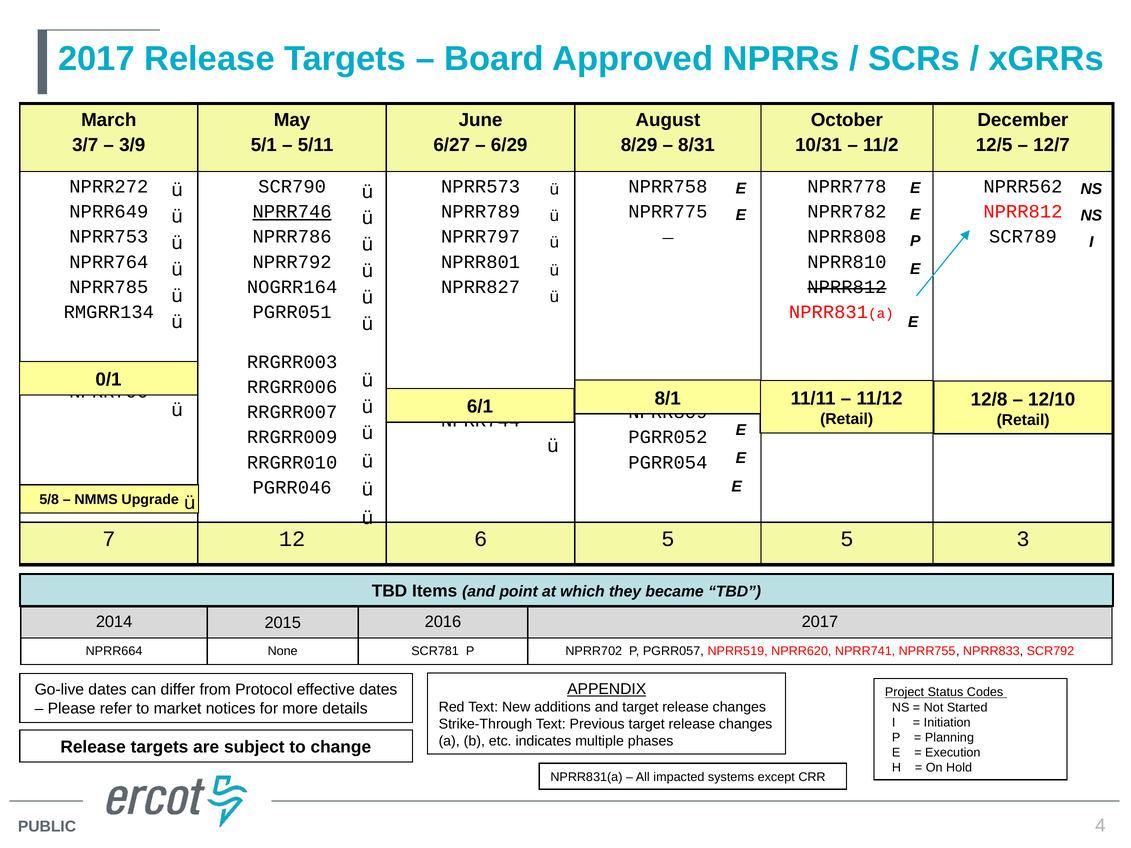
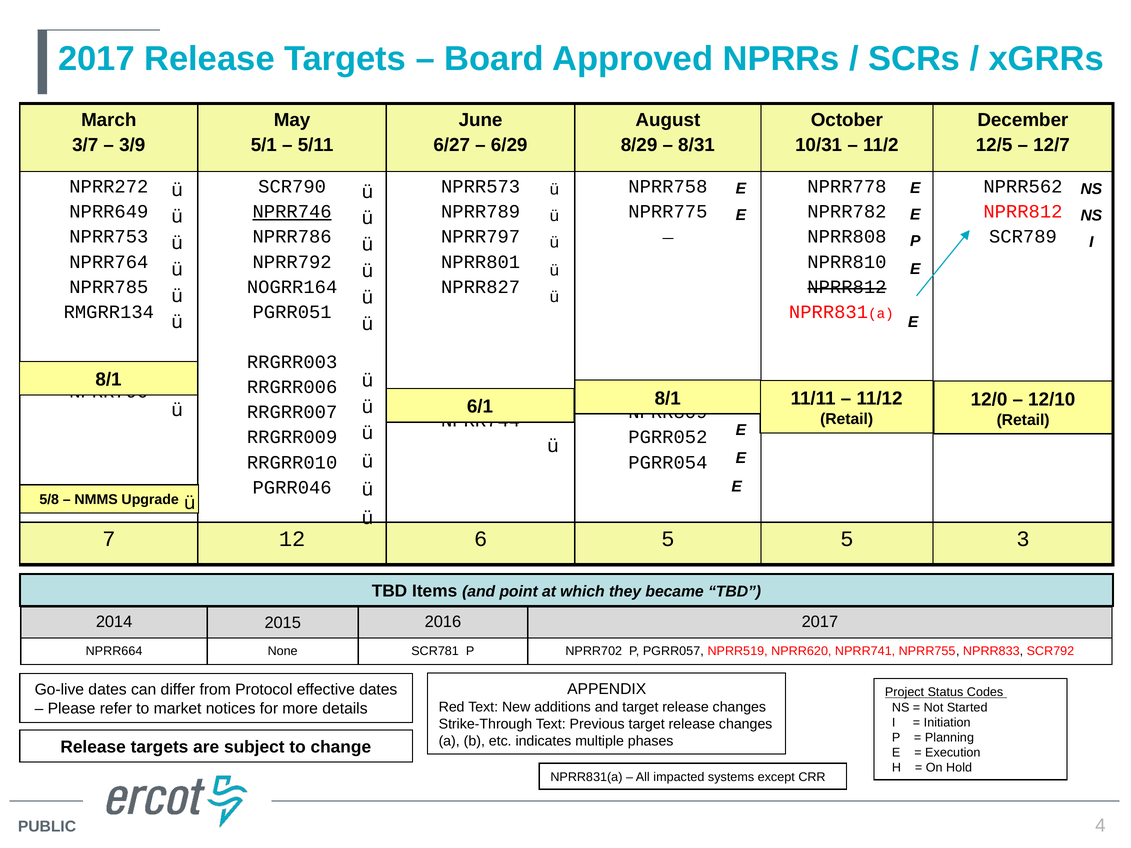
0/1 at (109, 380): 0/1 -> 8/1
12/8: 12/8 -> 12/0
APPENDIX underline: present -> none
